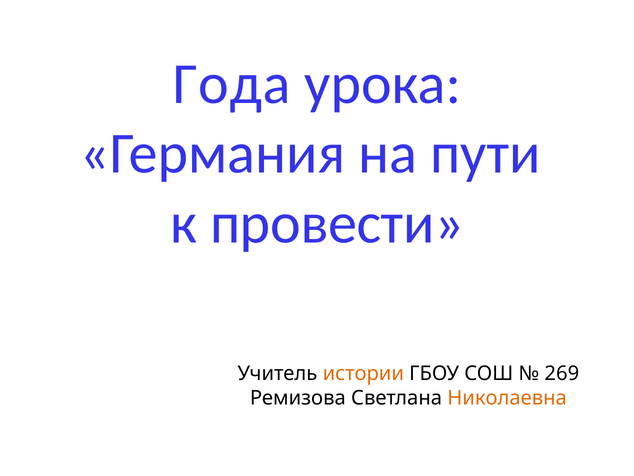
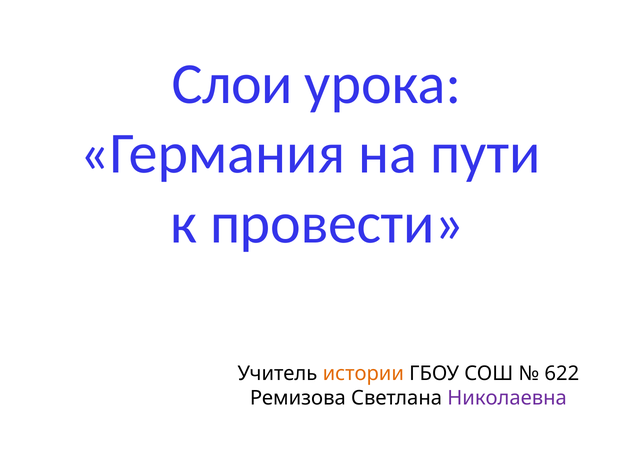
Года: Года -> Слои
269: 269 -> 622
Николаевна colour: orange -> purple
